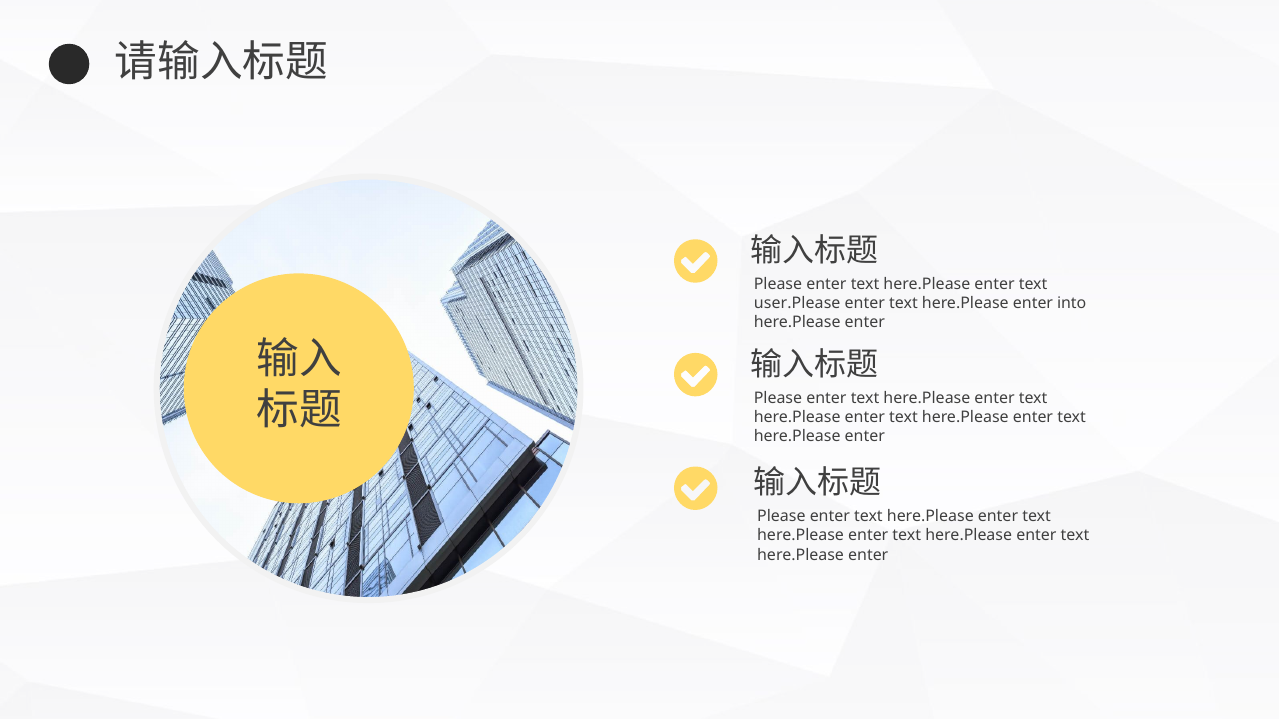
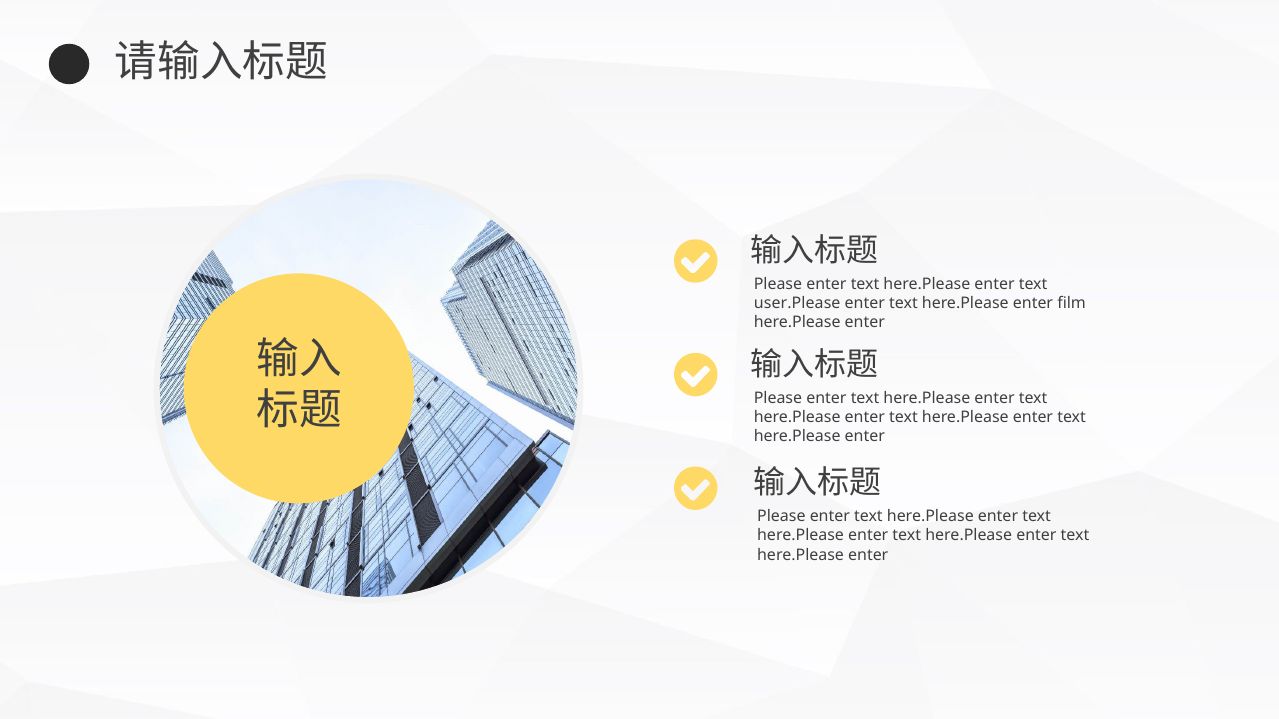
into: into -> film
